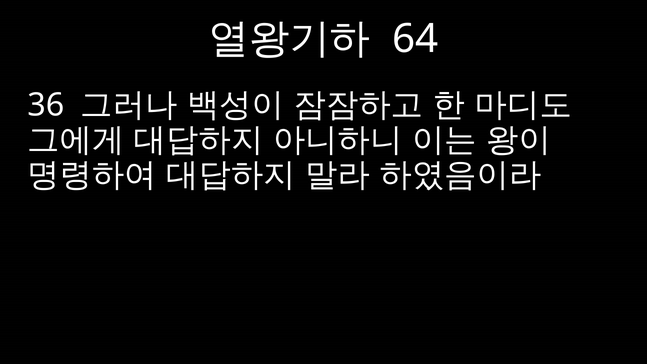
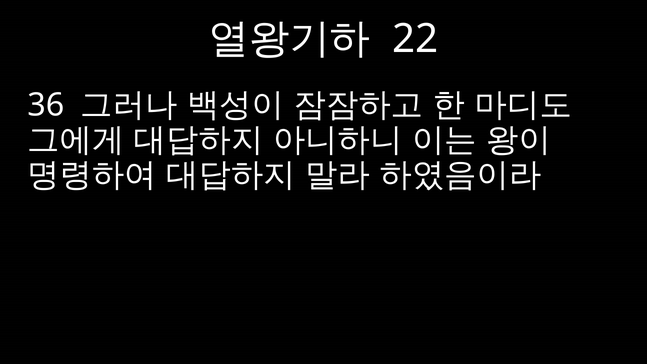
64: 64 -> 22
